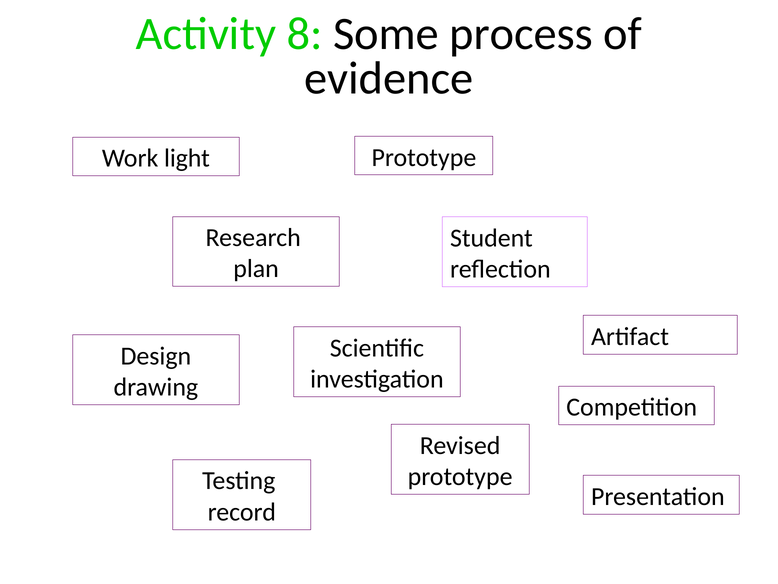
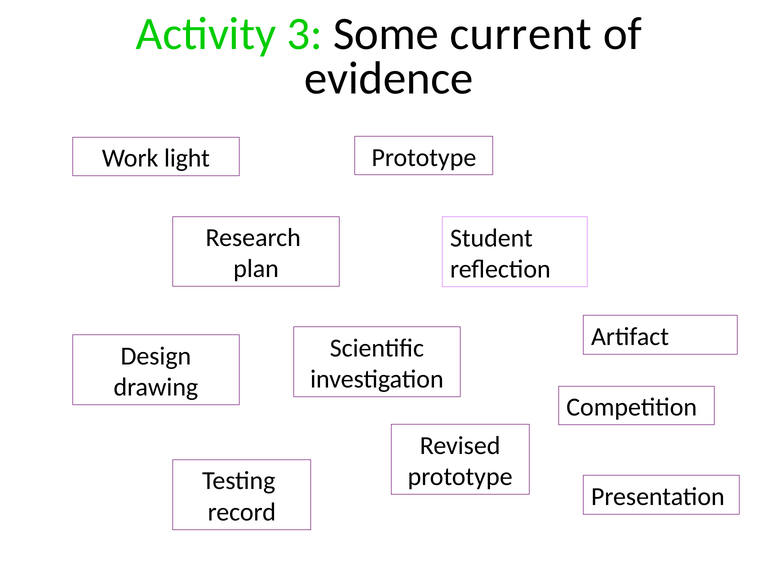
8: 8 -> 3
process: process -> current
